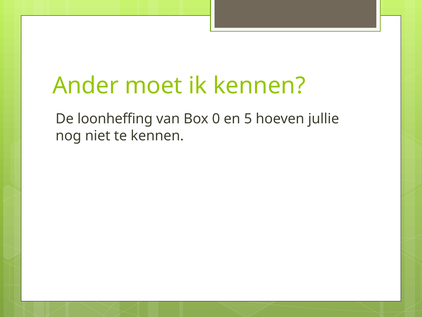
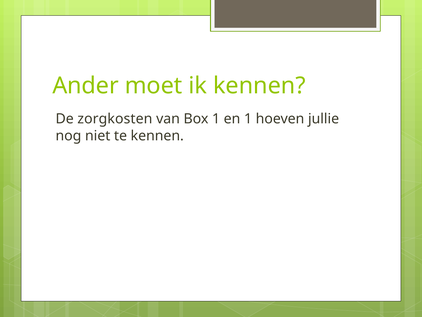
loonheffing: loonheffing -> zorgkosten
Box 0: 0 -> 1
en 5: 5 -> 1
